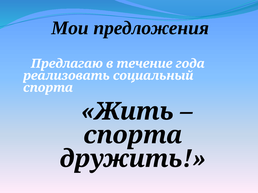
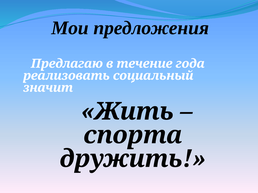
спорта at (48, 88): спорта -> значит
